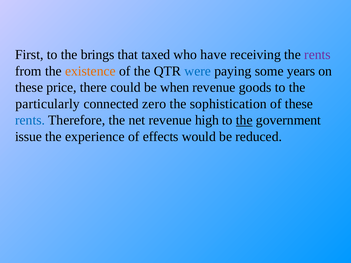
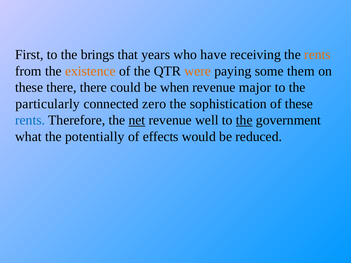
taxed: taxed -> years
rents at (317, 55) colour: purple -> orange
were colour: blue -> orange
years: years -> them
these price: price -> there
goods: goods -> major
net underline: none -> present
high: high -> well
issue: issue -> what
experience: experience -> potentially
